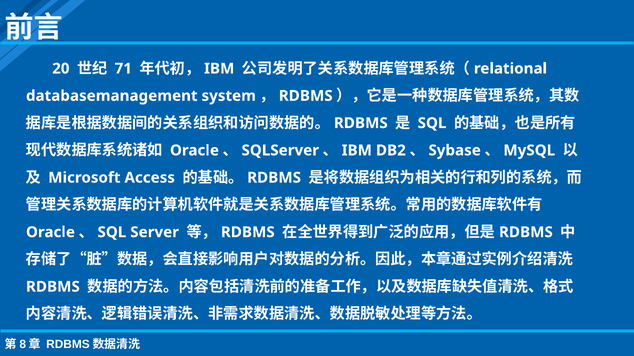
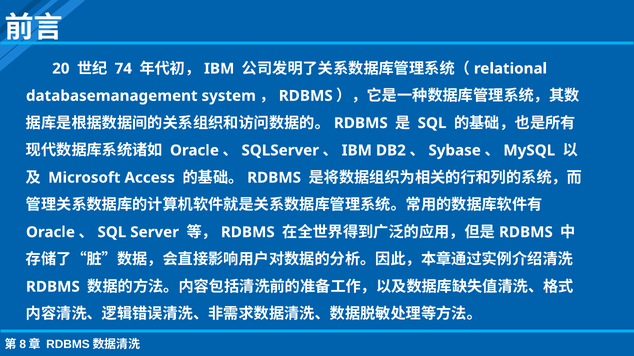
71: 71 -> 74
